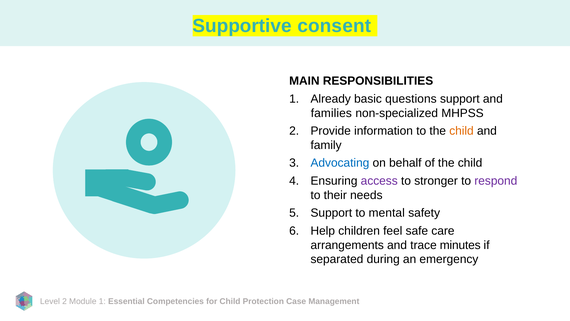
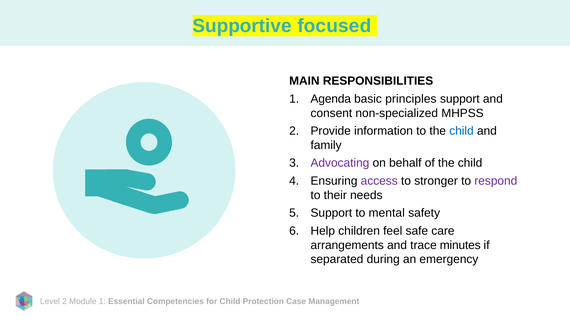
consent: consent -> focused
Already: Already -> Agenda
questions: questions -> principles
families: families -> consent
child at (461, 131) colour: orange -> blue
Advocating colour: blue -> purple
